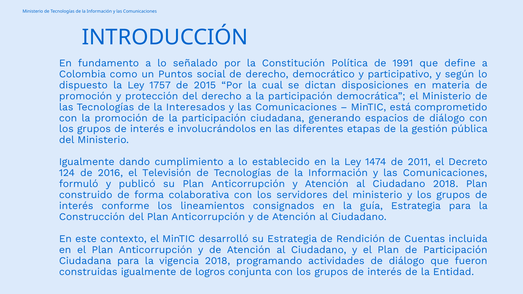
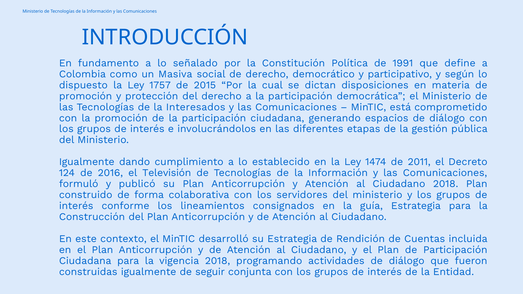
Puntos: Puntos -> Masiva
logros: logros -> seguir
